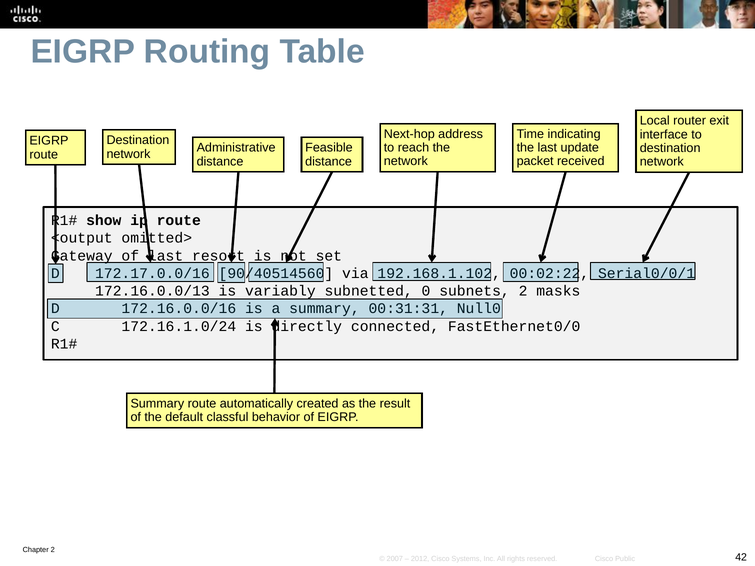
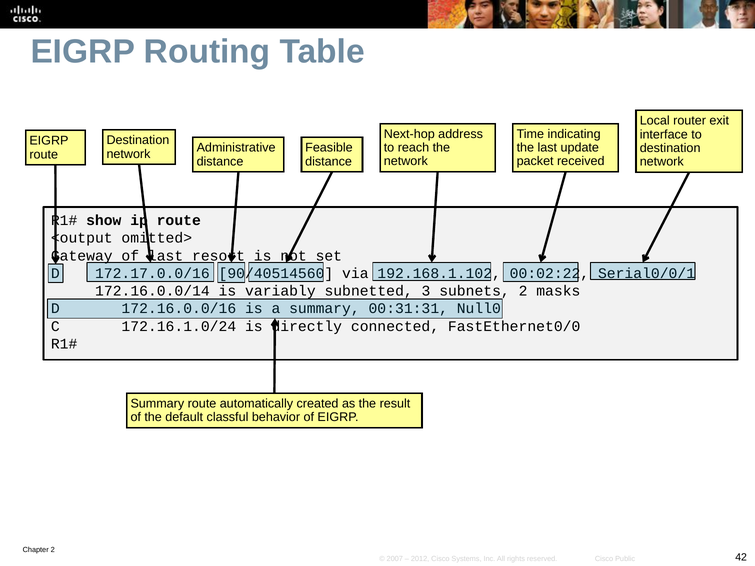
172.16.0.0/13: 172.16.0.0/13 -> 172.16.0.0/14
0: 0 -> 3
